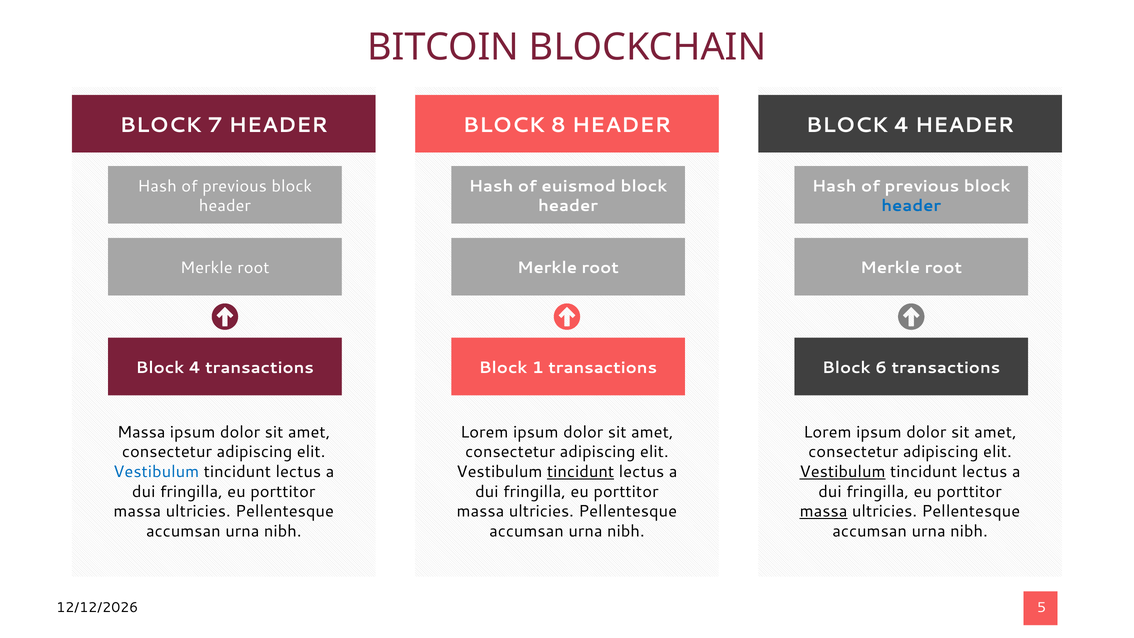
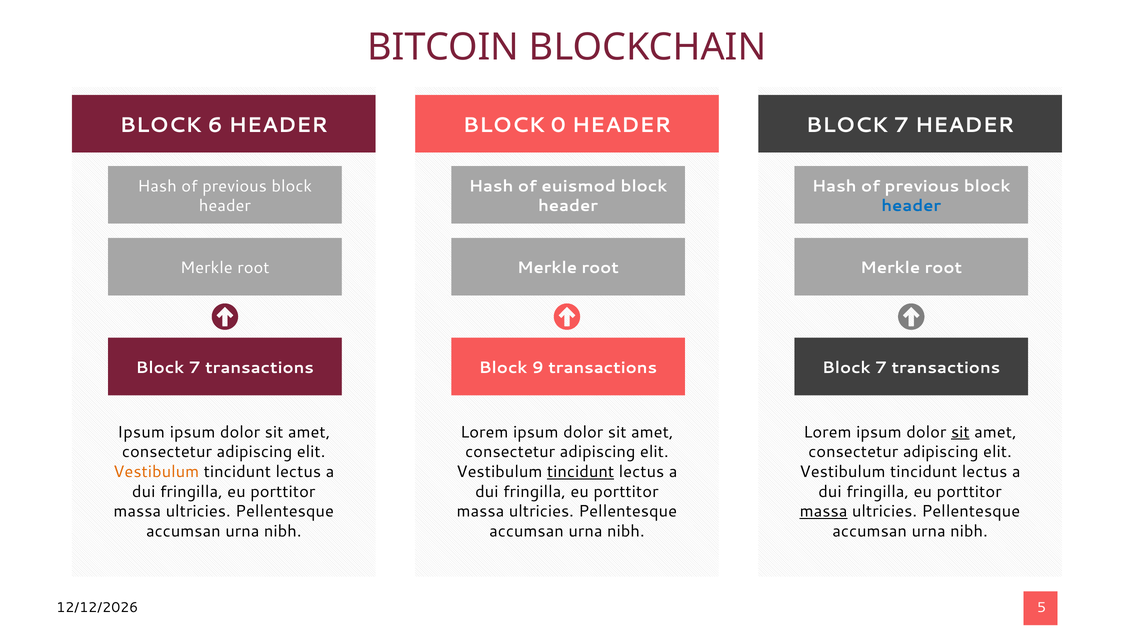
7: 7 -> 6
8: 8 -> 0
HEADER BLOCK 4: 4 -> 7
4 at (195, 368): 4 -> 7
1: 1 -> 9
6 at (881, 368): 6 -> 7
Massa at (141, 432): Massa -> Ipsum
sit at (960, 432) underline: none -> present
Vestibulum at (156, 472) colour: blue -> orange
Vestibulum at (842, 472) underline: present -> none
